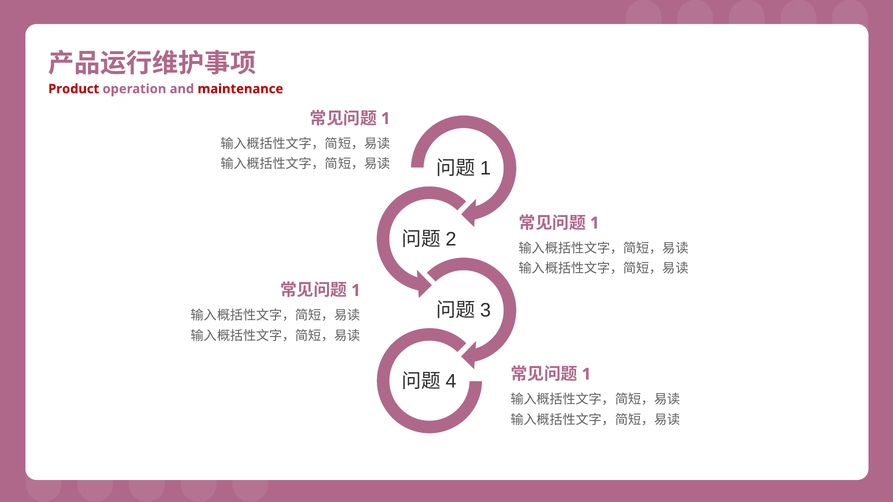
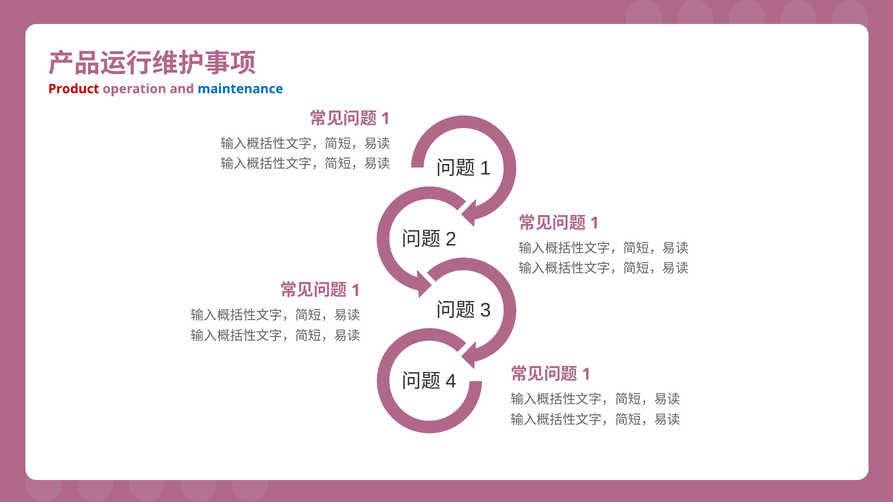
maintenance colour: red -> blue
